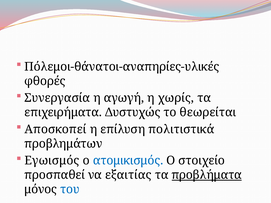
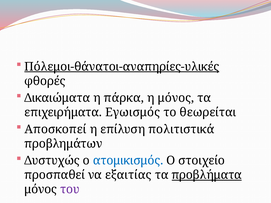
Πόλεμοι-θάνατοι-αναπηρίες-υλικές underline: none -> present
Συνεργασία: Συνεργασία -> Δικαιώματα
αγωγή: αγωγή -> πάρκα
η χωρίς: χωρίς -> μόνος
Δυστυχώς: Δυστυχώς -> Εγωισμός
Εγωισμός: Εγωισμός -> Δυστυχώς
του colour: blue -> purple
